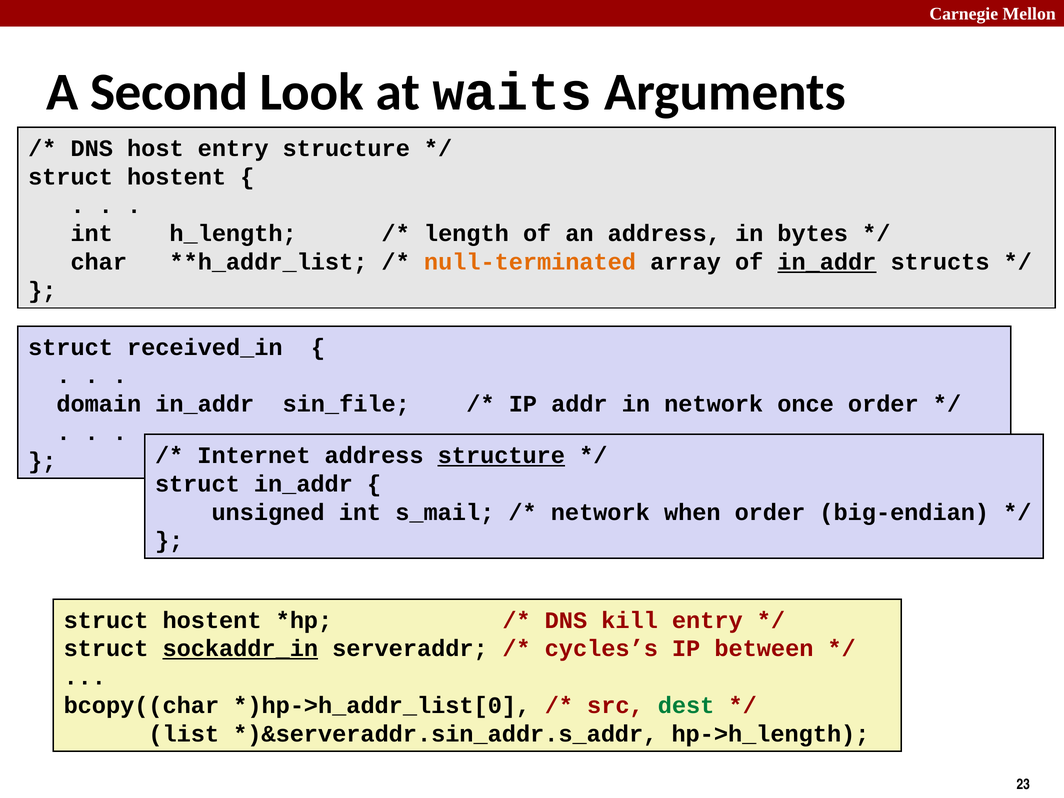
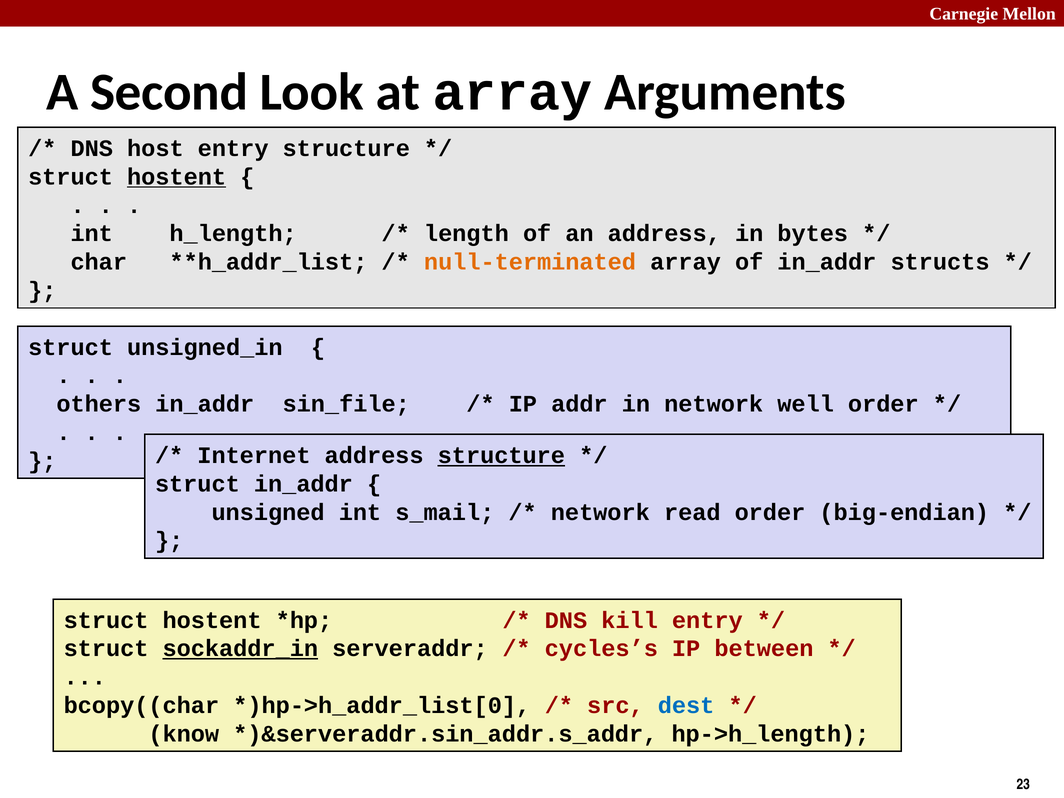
at waits: waits -> array
hostent at (177, 177) underline: none -> present
in_addr at (827, 262) underline: present -> none
received_in: received_in -> unsigned_in
domain: domain -> others
once: once -> well
when: when -> read
dest colour: green -> blue
list: list -> know
